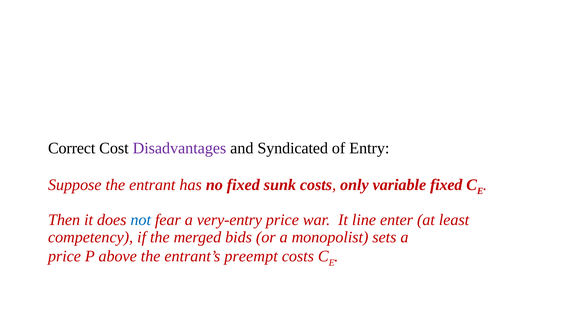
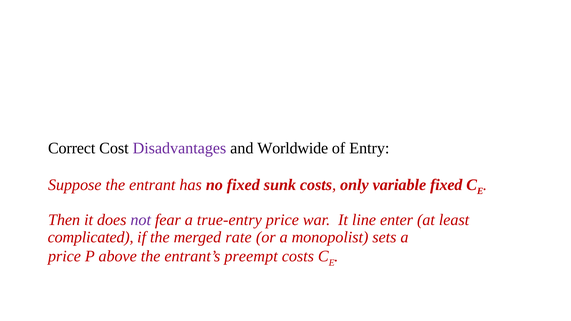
Syndicated: Syndicated -> Worldwide
not colour: blue -> purple
very-entry: very-entry -> true-entry
competency: competency -> complicated
bids: bids -> rate
